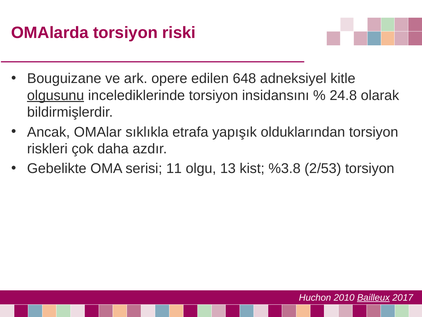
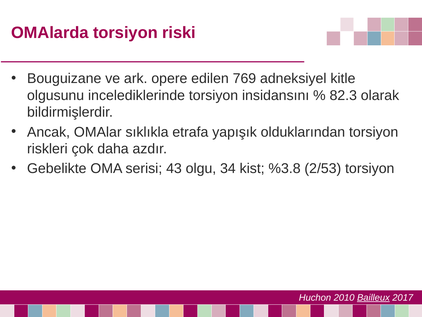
648: 648 -> 769
olgusunu underline: present -> none
24.8: 24.8 -> 82.3
11: 11 -> 43
13: 13 -> 34
